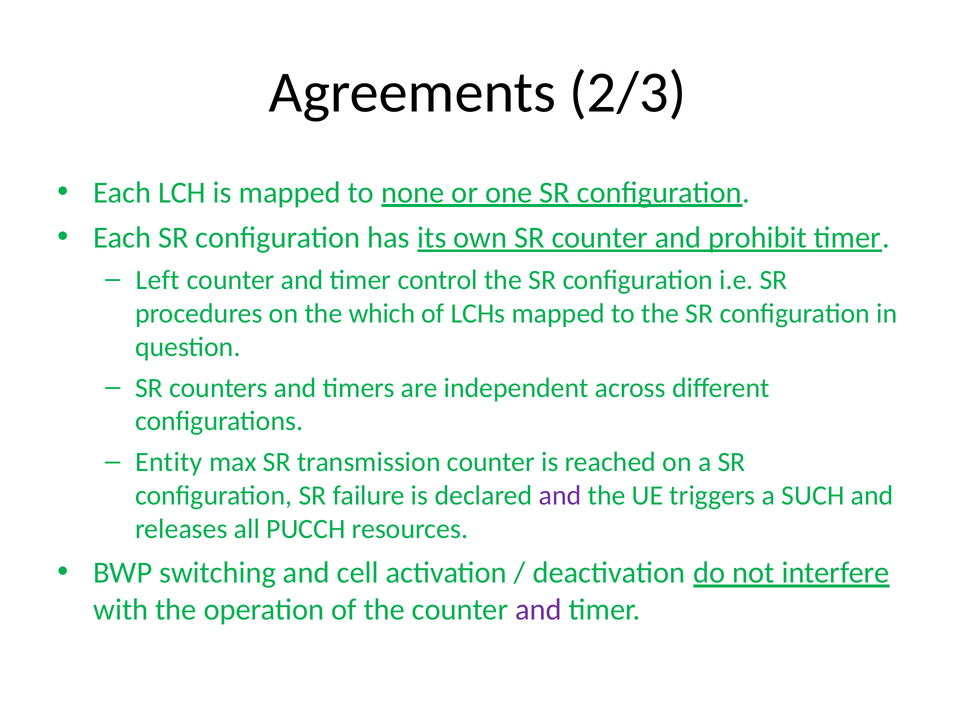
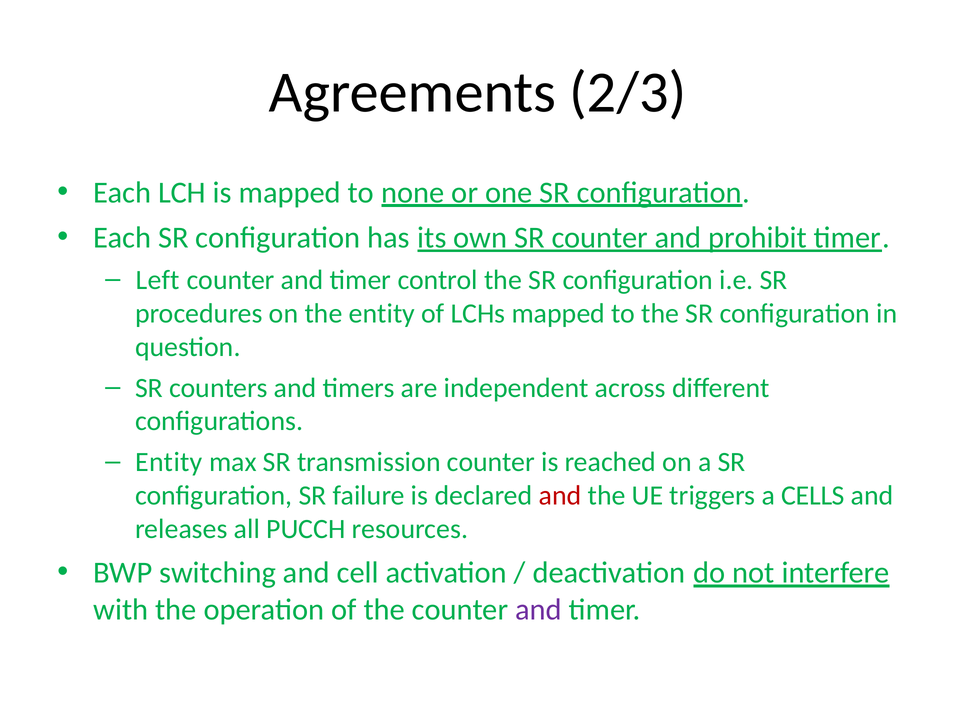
the which: which -> entity
and at (560, 496) colour: purple -> red
SUCH: SUCH -> CELLS
